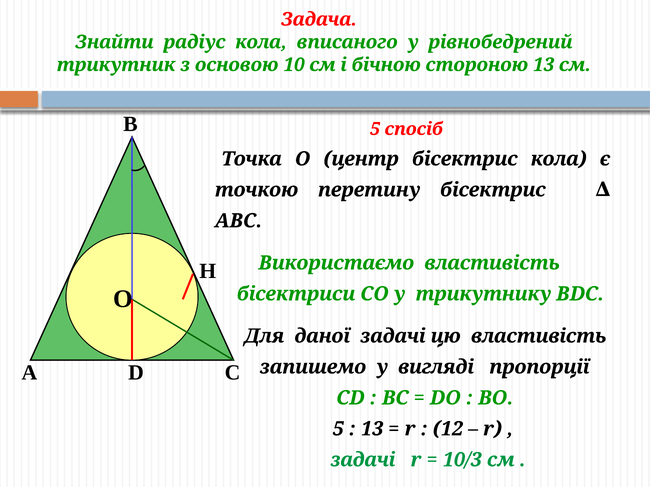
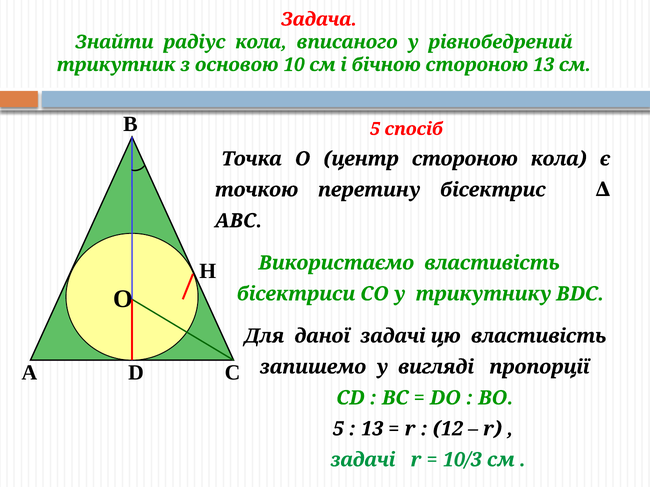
центр бісектрис: бісектрис -> стороною
